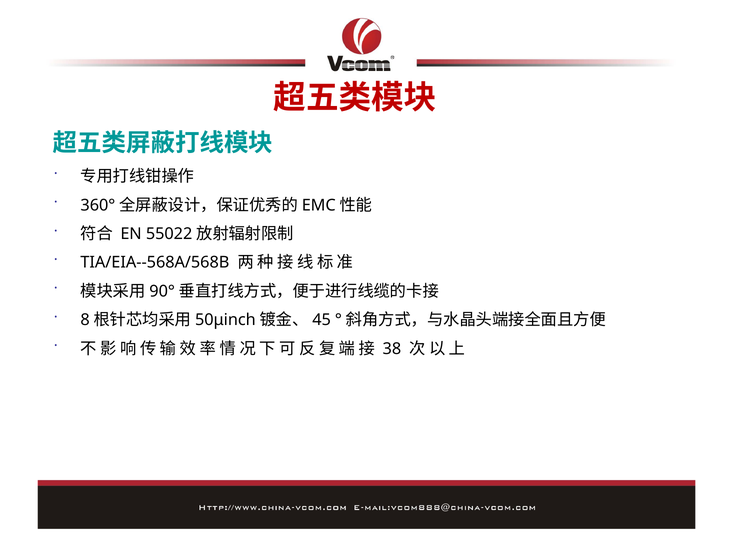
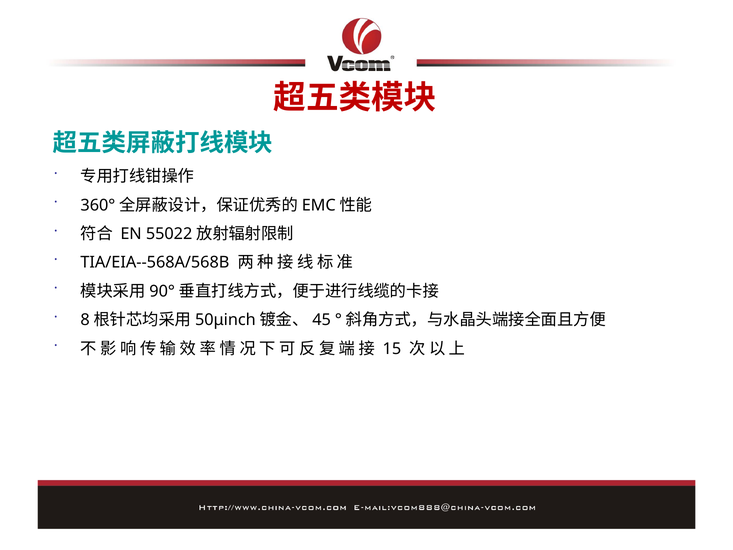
38: 38 -> 15
